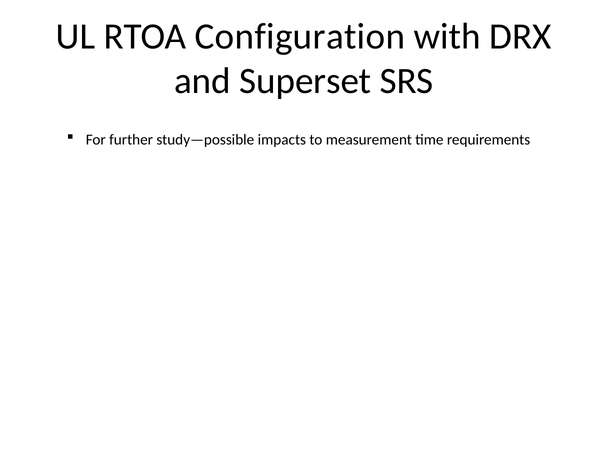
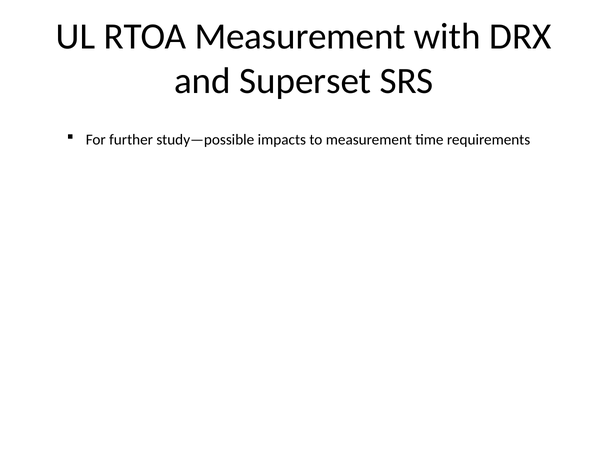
RTOA Configuration: Configuration -> Measurement
